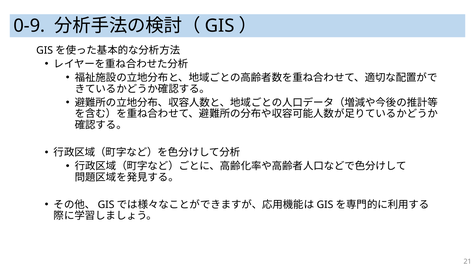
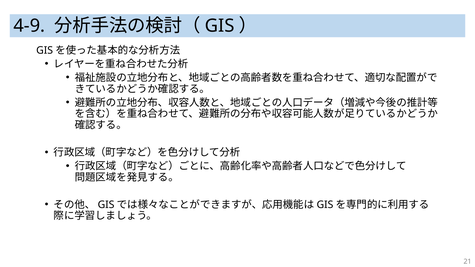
0-9: 0-9 -> 4-9
